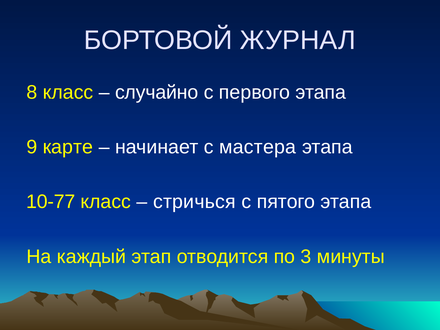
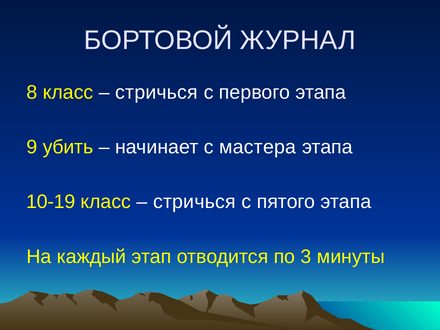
случайно at (157, 92): случайно -> стричься
карте: карте -> убить
10-77: 10-77 -> 10-19
